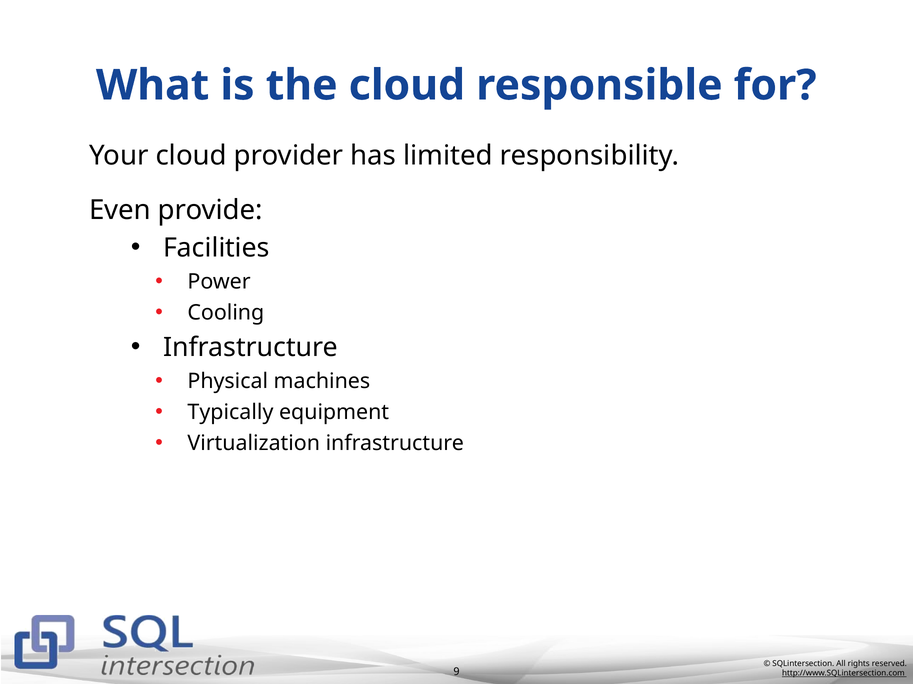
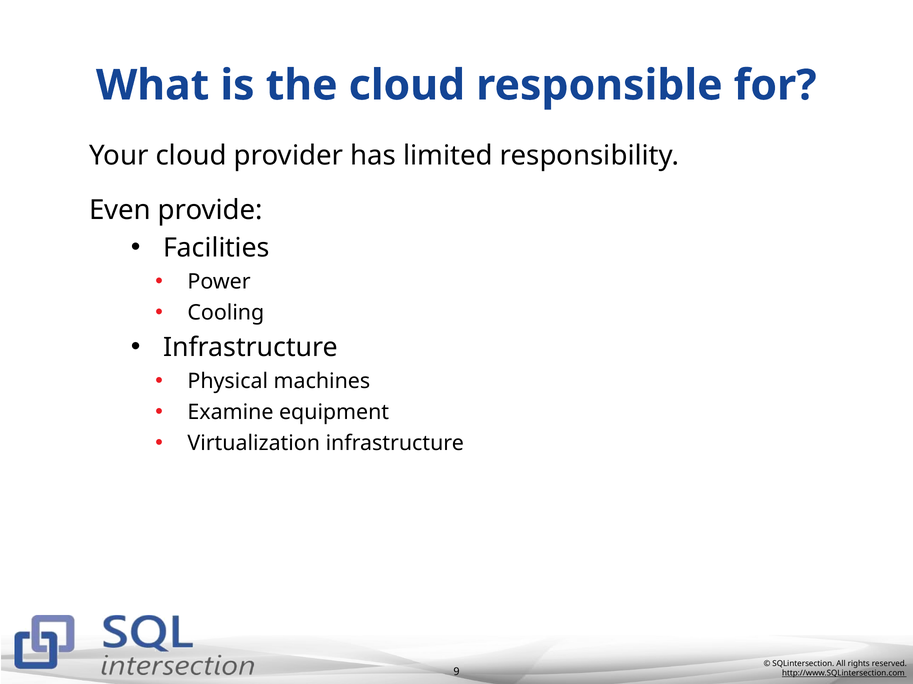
Typically: Typically -> Examine
